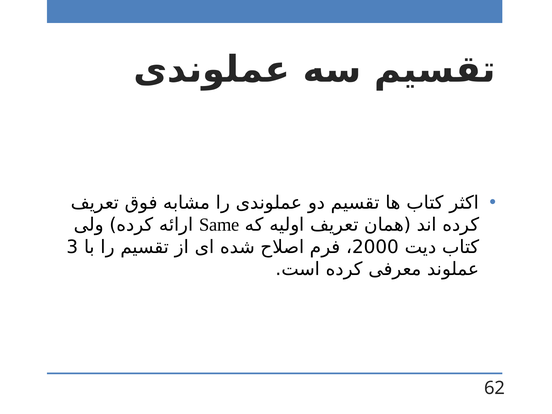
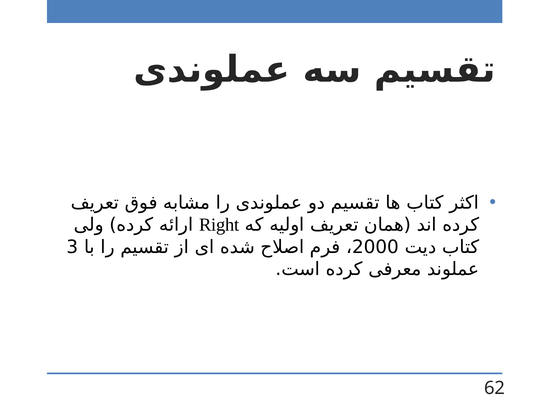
Same: Same -> Right
